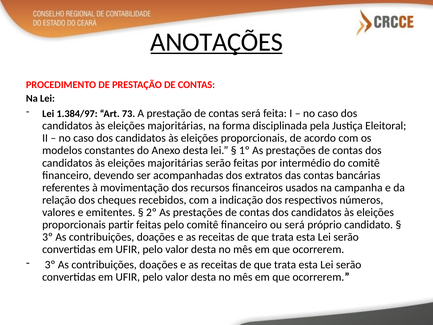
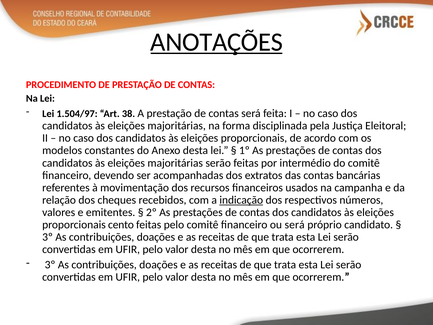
1.384/97: 1.384/97 -> 1.504/97
73: 73 -> 38
indicação underline: none -> present
partir: partir -> cento
